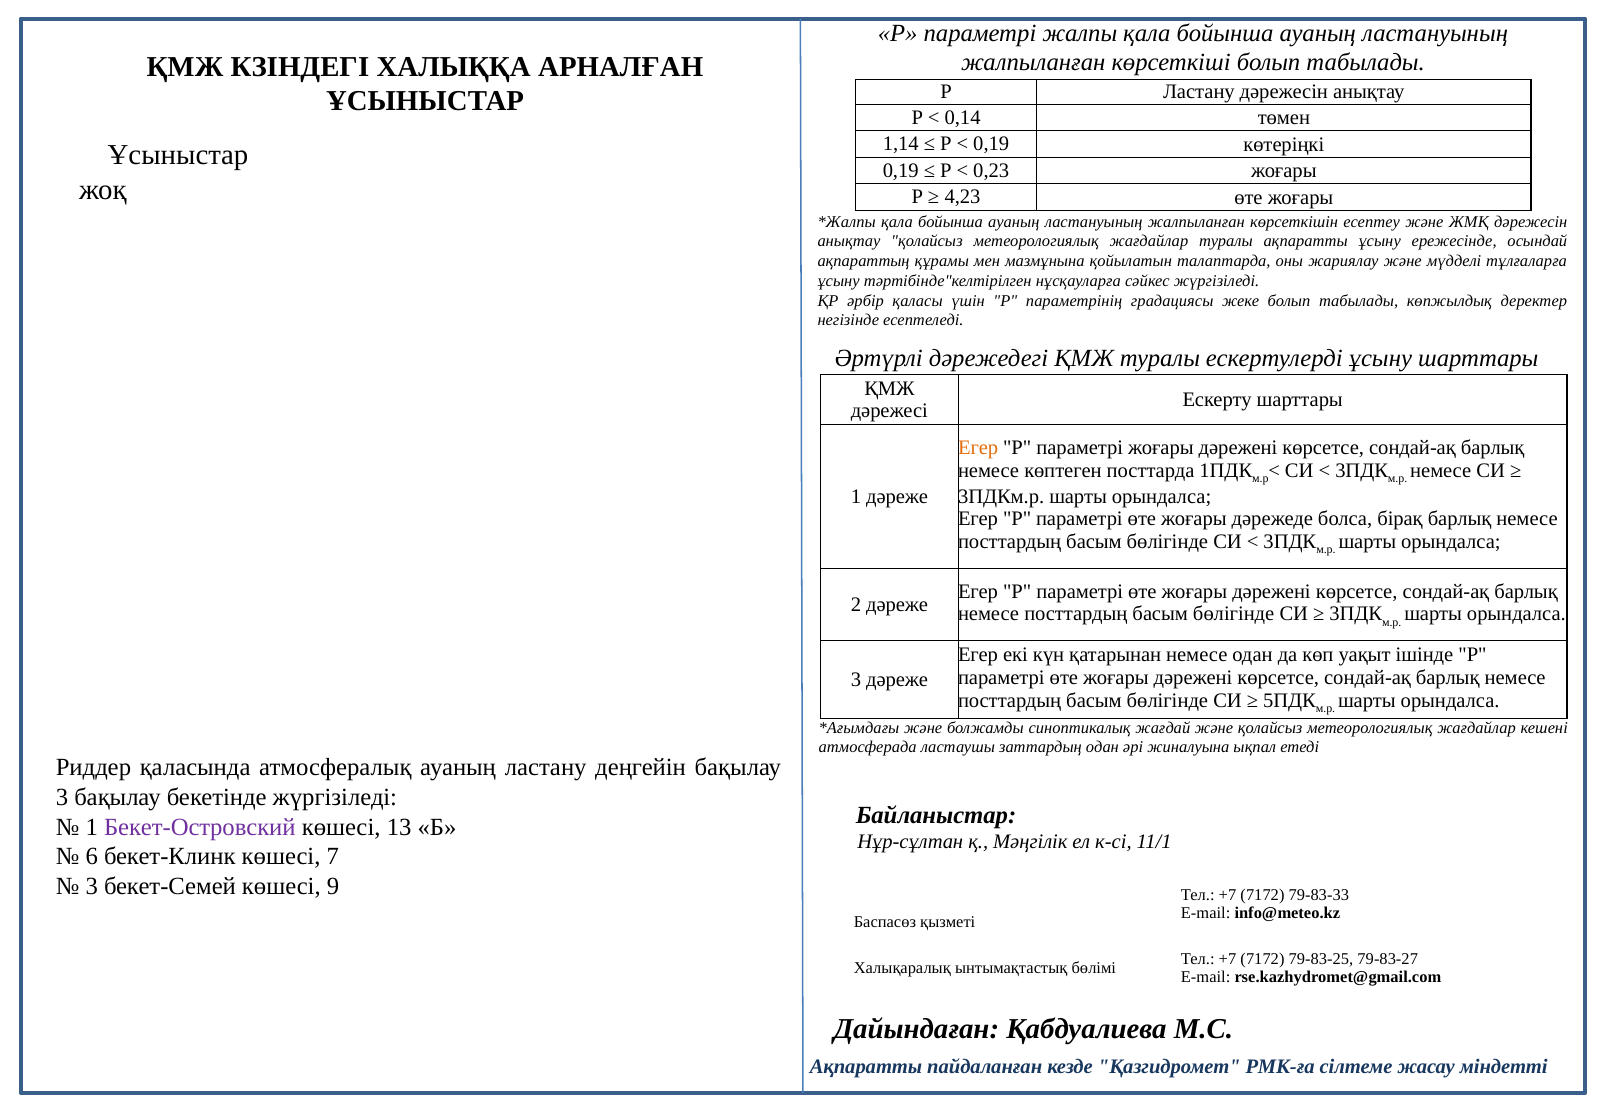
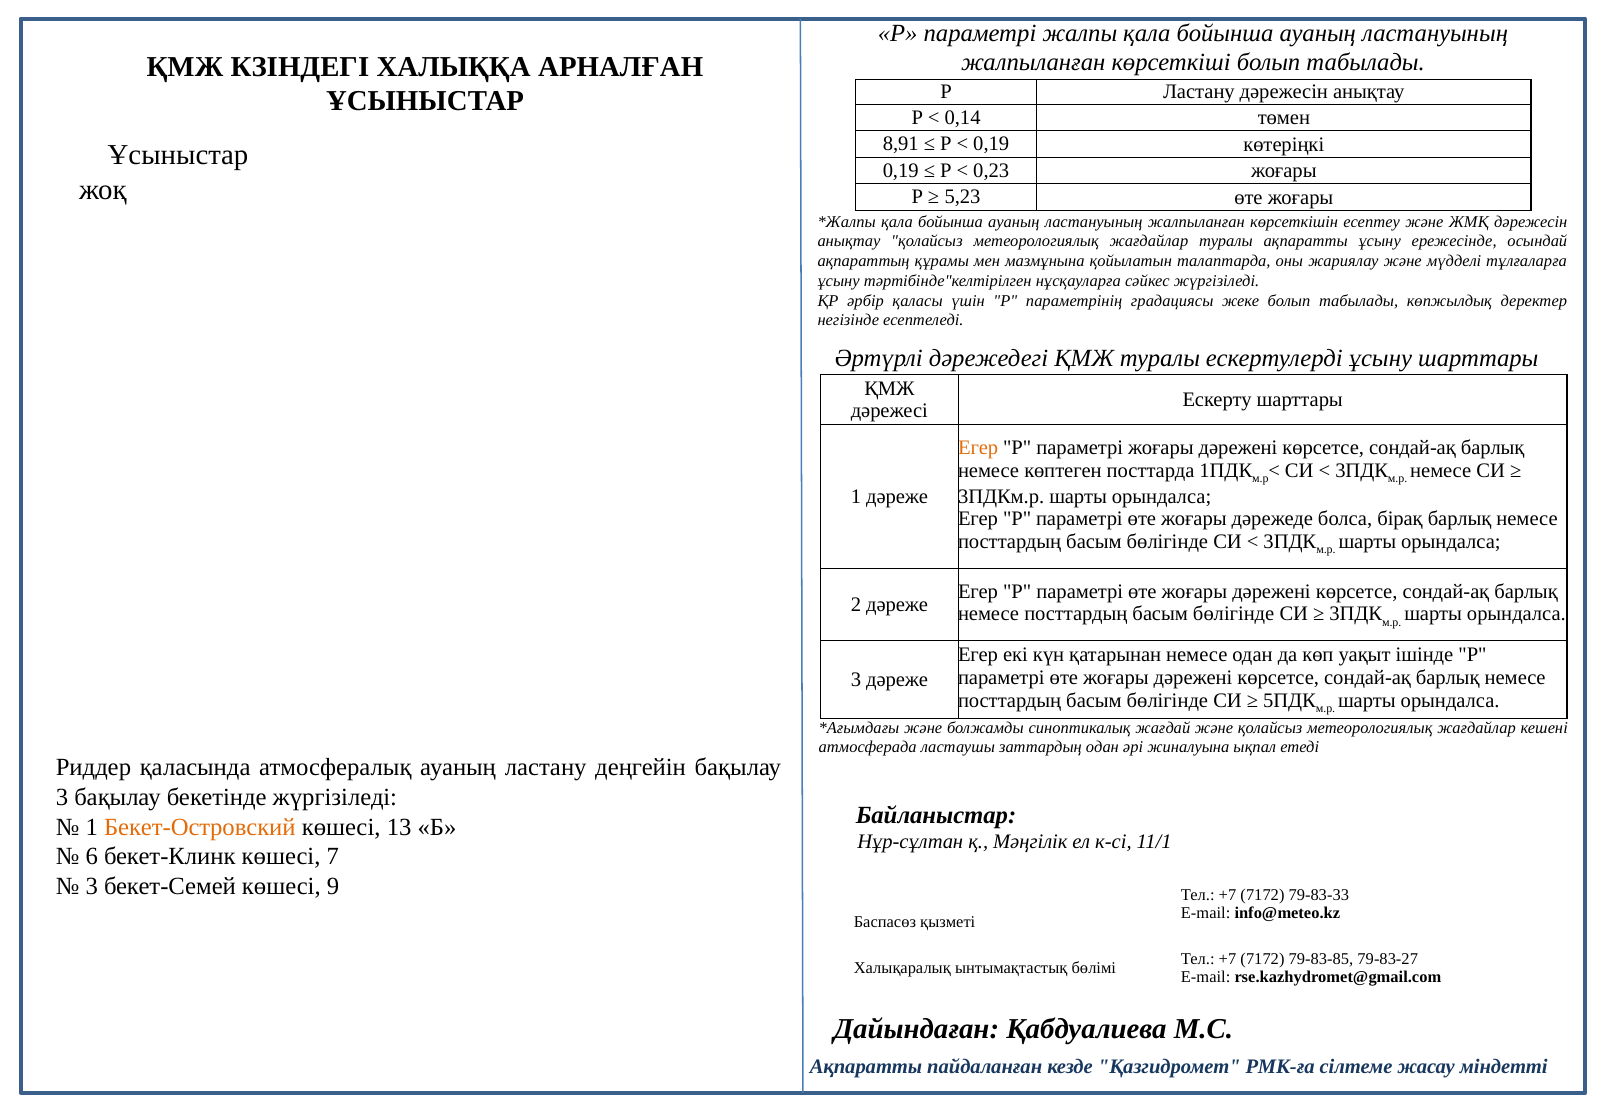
1,14: 1,14 -> 8,91
4,23: 4,23 -> 5,23
Бекет-Островский colour: purple -> orange
79-83-25: 79-83-25 -> 79-83-85
